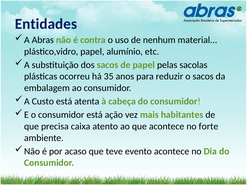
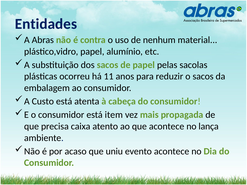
35: 35 -> 11
ação: ação -> item
habitantes: habitantes -> propagada
forte: forte -> lança
teve: teve -> uniu
